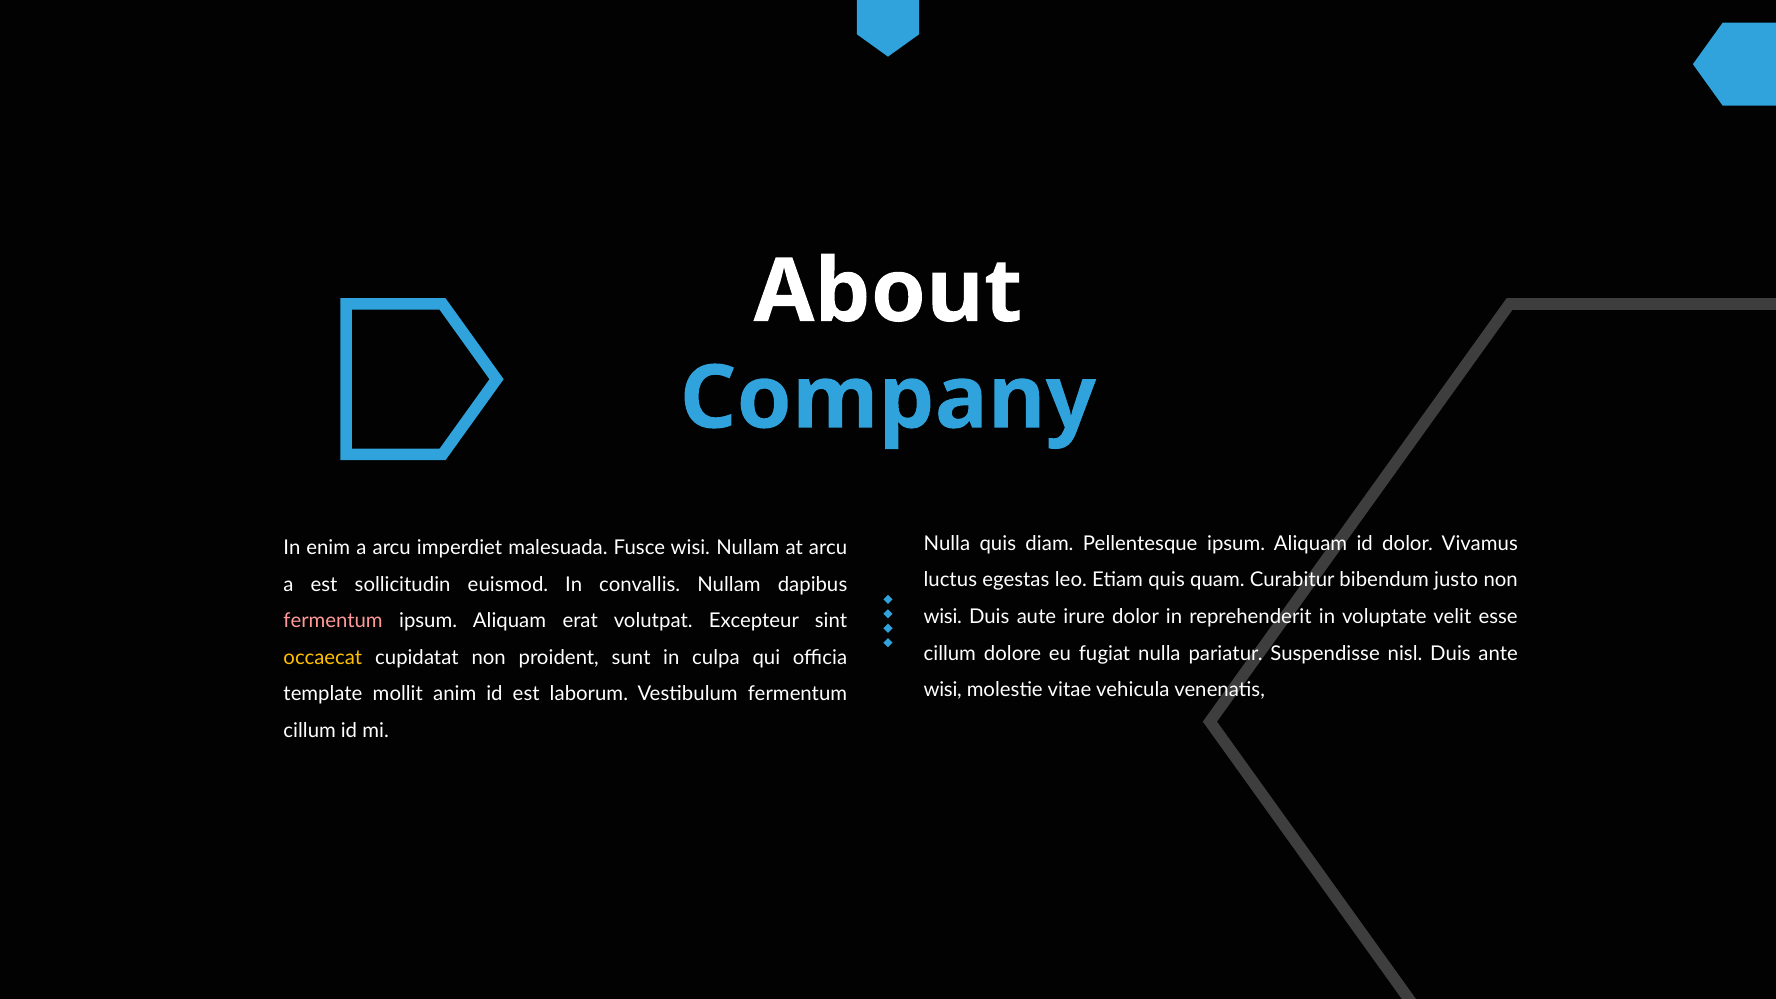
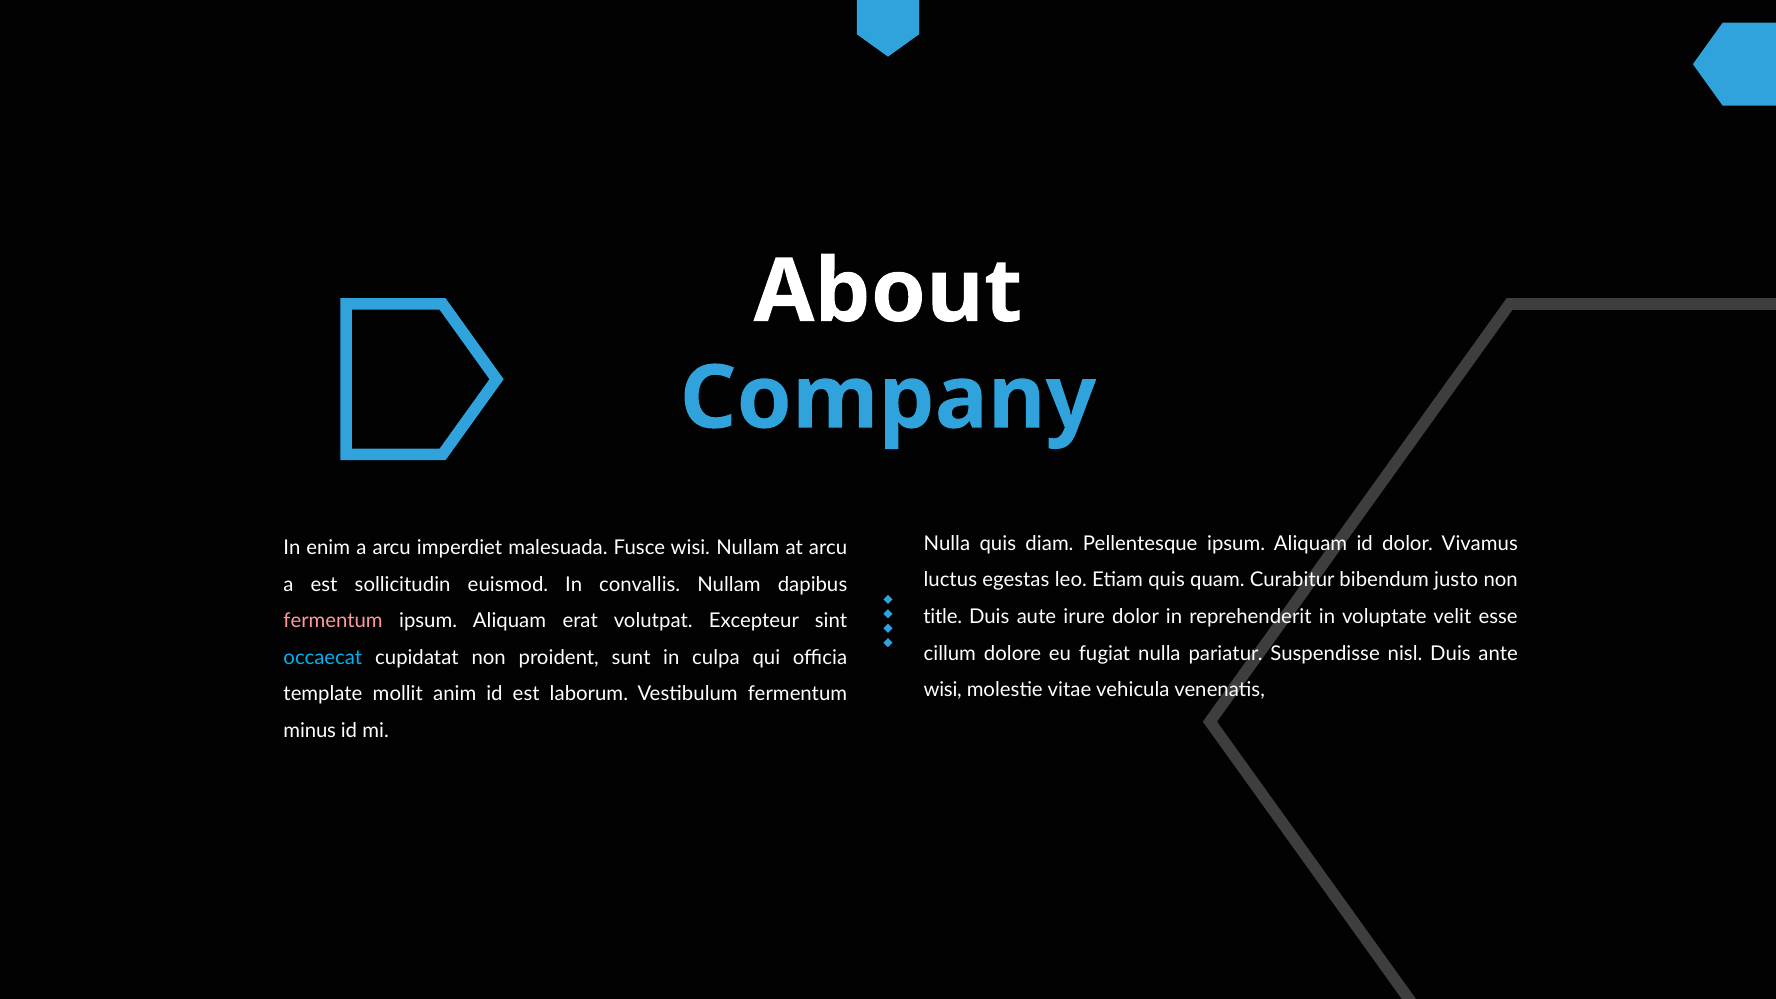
wisi at (943, 617): wisi -> title
occaecat colour: yellow -> light blue
cillum at (310, 731): cillum -> minus
